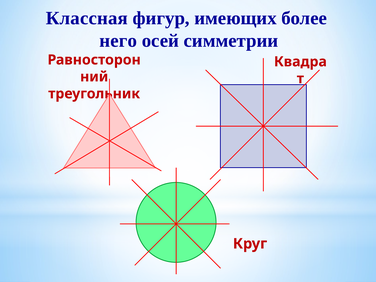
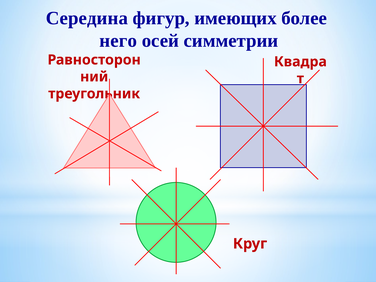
Классная: Классная -> Середина
